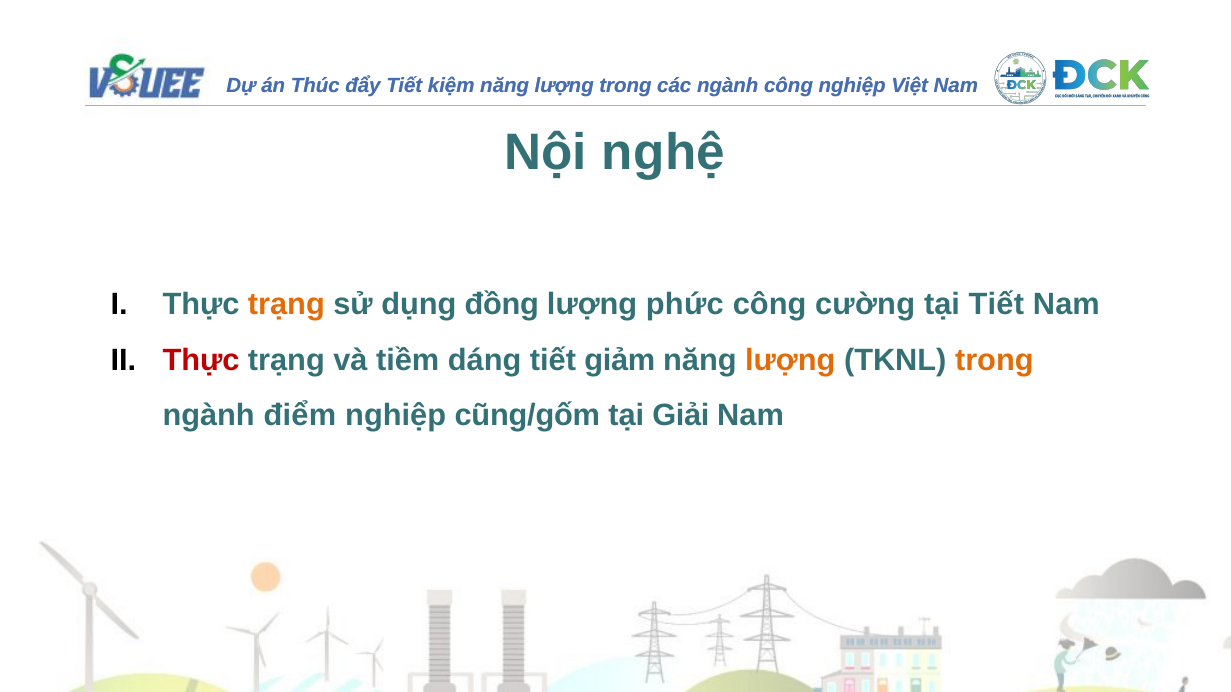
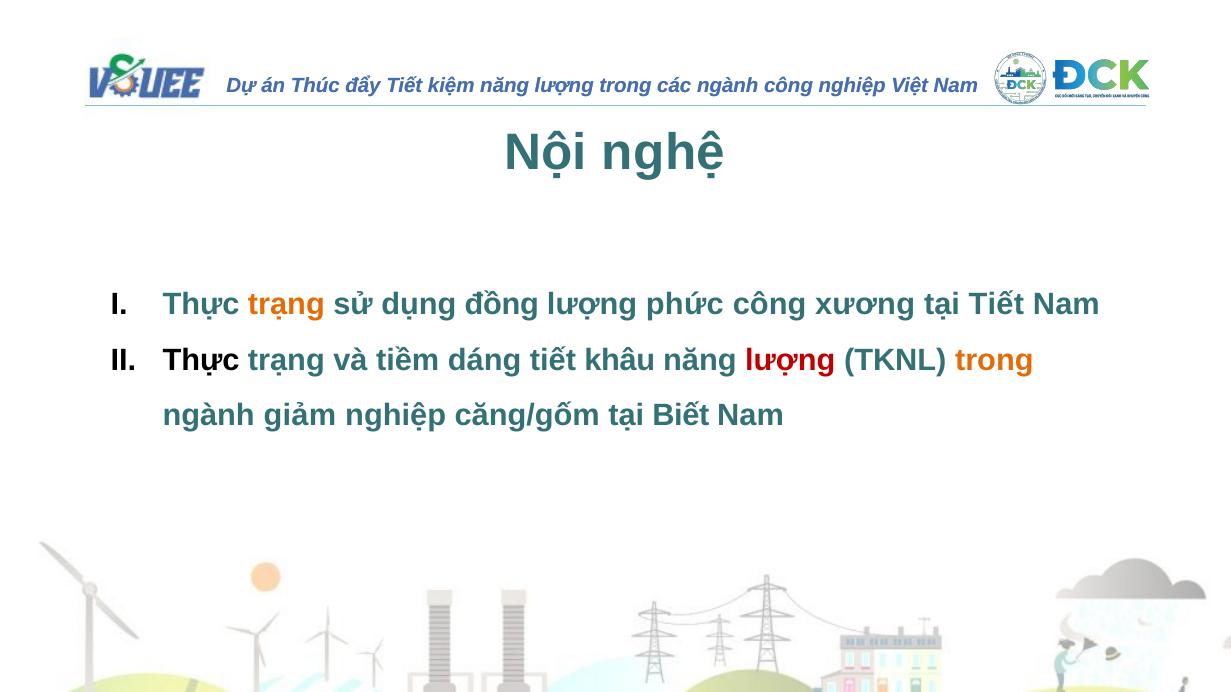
cường: cường -> xương
Thực at (201, 360) colour: red -> black
giảm: giảm -> khâu
lượng at (790, 360) colour: orange -> red
điểm: điểm -> giảm
cũng/gốm: cũng/gốm -> căng/gốm
Giải: Giải -> Biết
